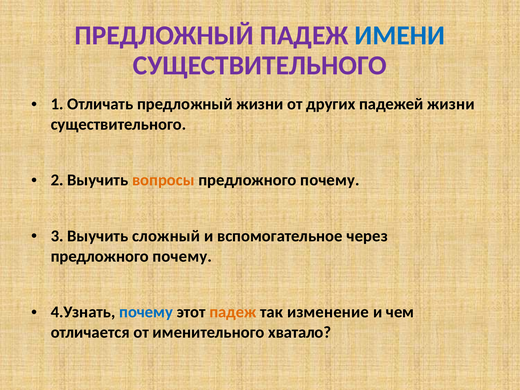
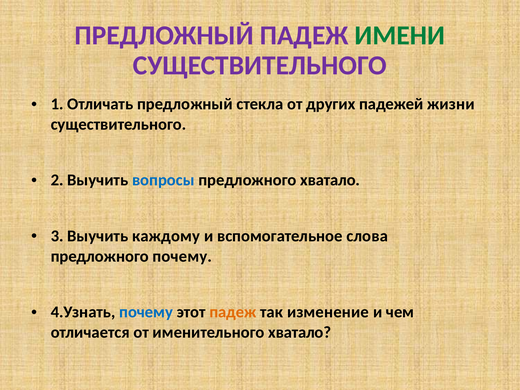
ИМЕНИ colour: blue -> green
предложный жизни: жизни -> стекла
вопросы colour: orange -> blue
почему at (330, 180): почему -> хватало
сложный: сложный -> каждому
через: через -> слова
